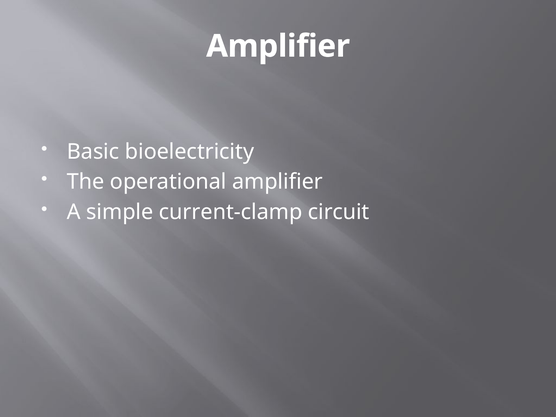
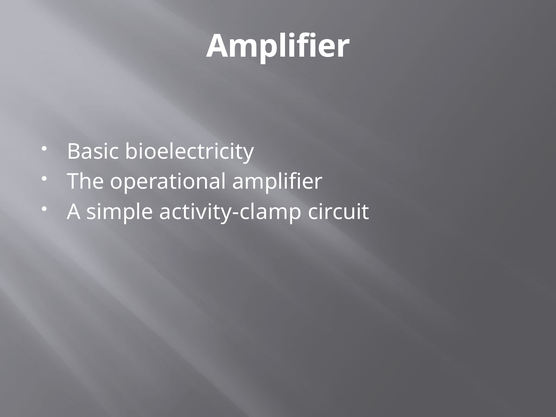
current-clamp: current-clamp -> activity-clamp
